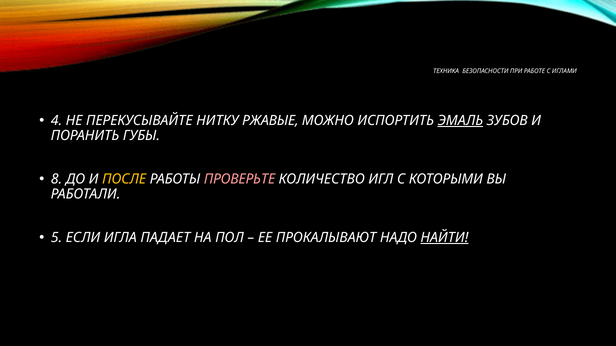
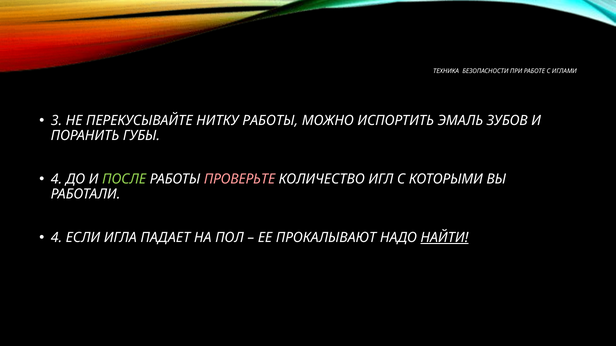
4: 4 -> 3
НИТКУ РЖАВЫЕ: РЖАВЫЕ -> РАБОТЫ
ЭМАЛЬ underline: present -> none
8 at (56, 179): 8 -> 4
ПОСЛЕ colour: yellow -> light green
5 at (56, 238): 5 -> 4
